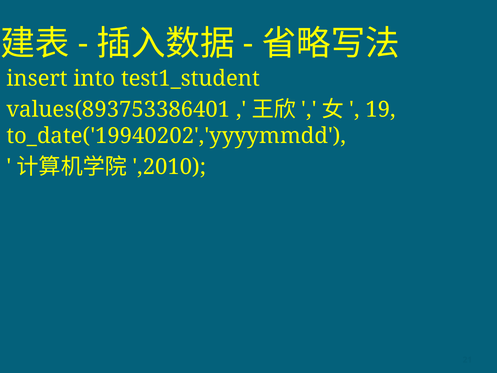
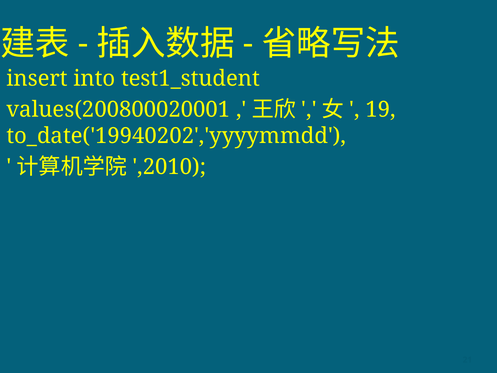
values(893753386401: values(893753386401 -> values(200800020001
